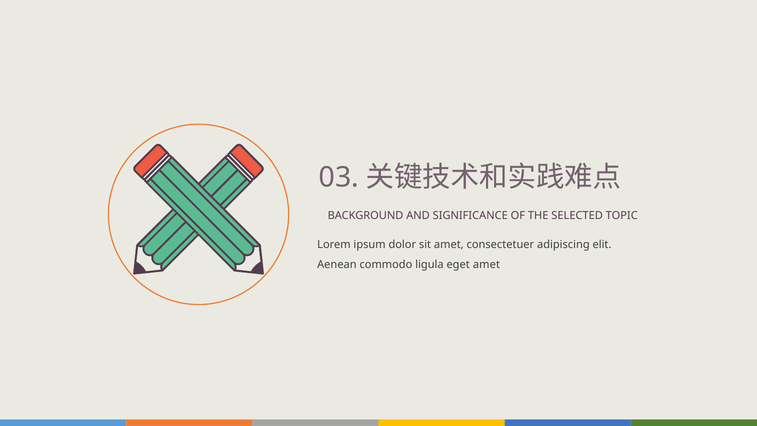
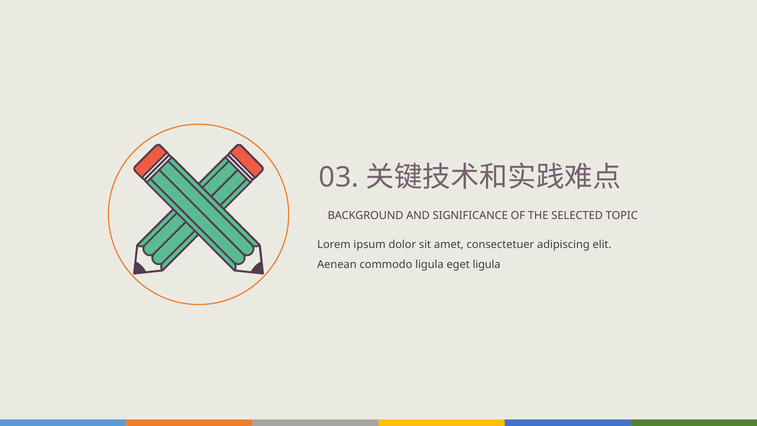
eget amet: amet -> ligula
